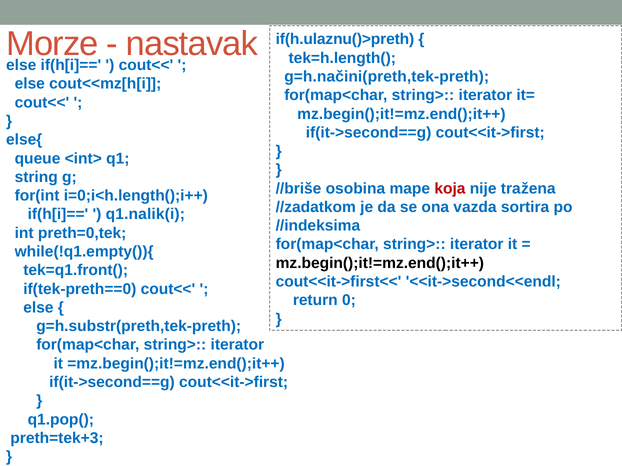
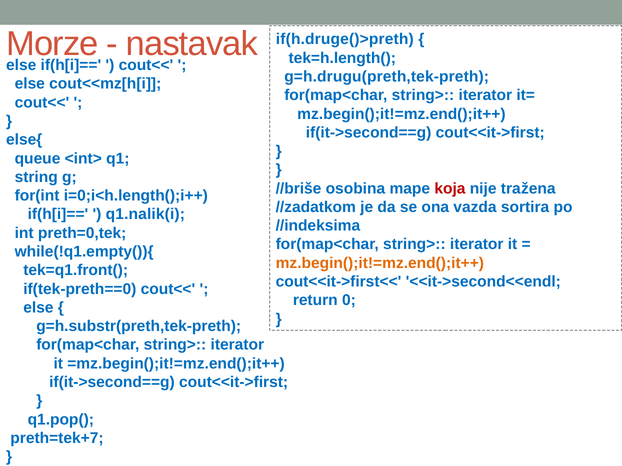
if(h.ulaznu()>preth: if(h.ulaznu()>preth -> if(h.druge()>preth
g=h.načini(preth,tek-preth: g=h.načini(preth,tek-preth -> g=h.drugu(preth,tek-preth
mz.begin();it!=mz.end();it++ at (380, 263) colour: black -> orange
preth=tek+3: preth=tek+3 -> preth=tek+7
